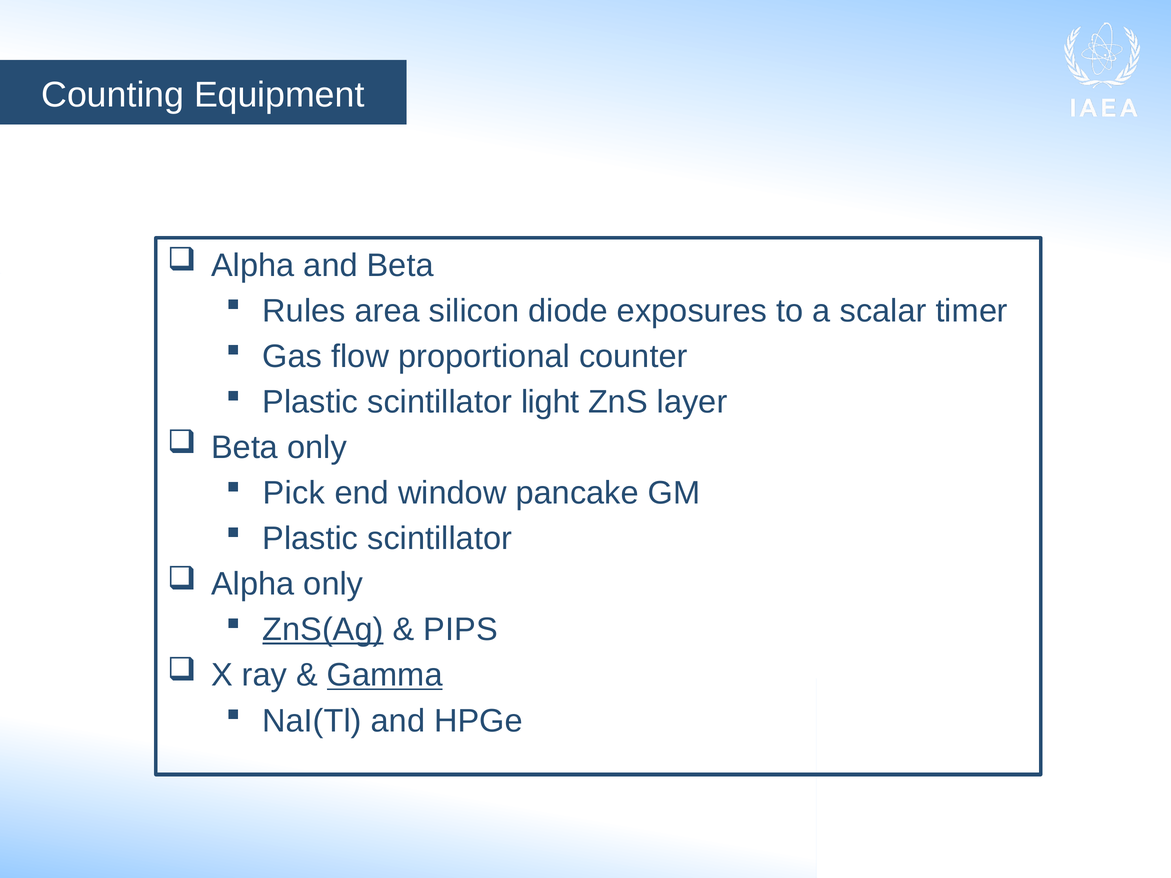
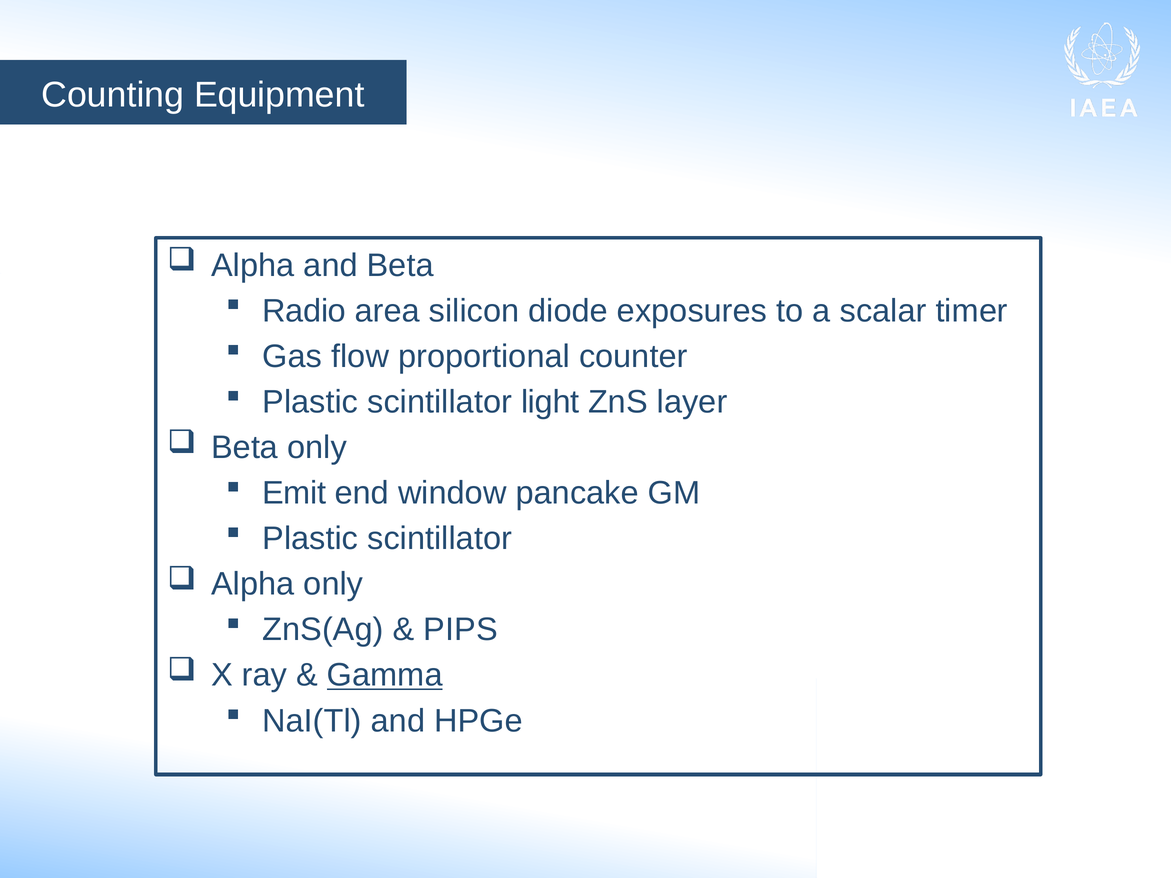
Rules: Rules -> Radio
Pick: Pick -> Emit
ZnS(Ag underline: present -> none
